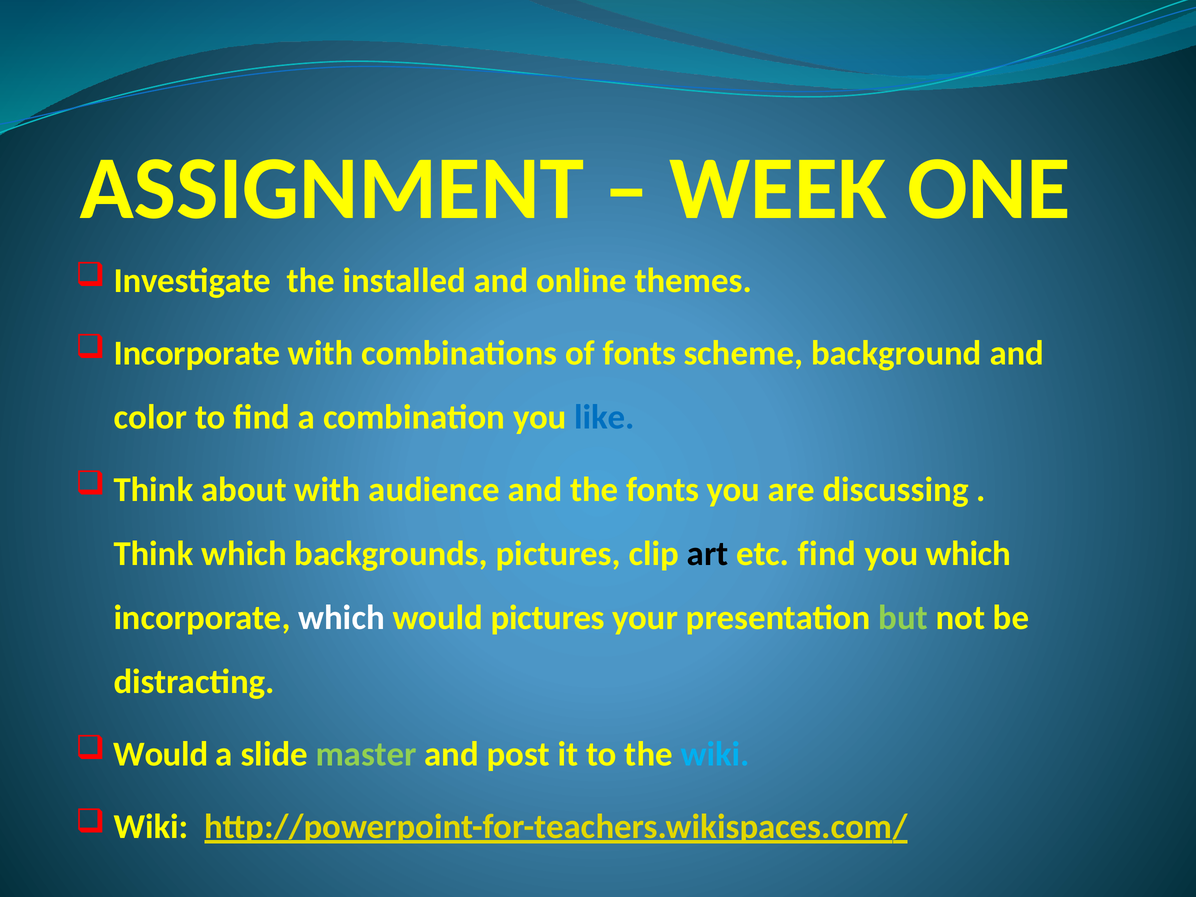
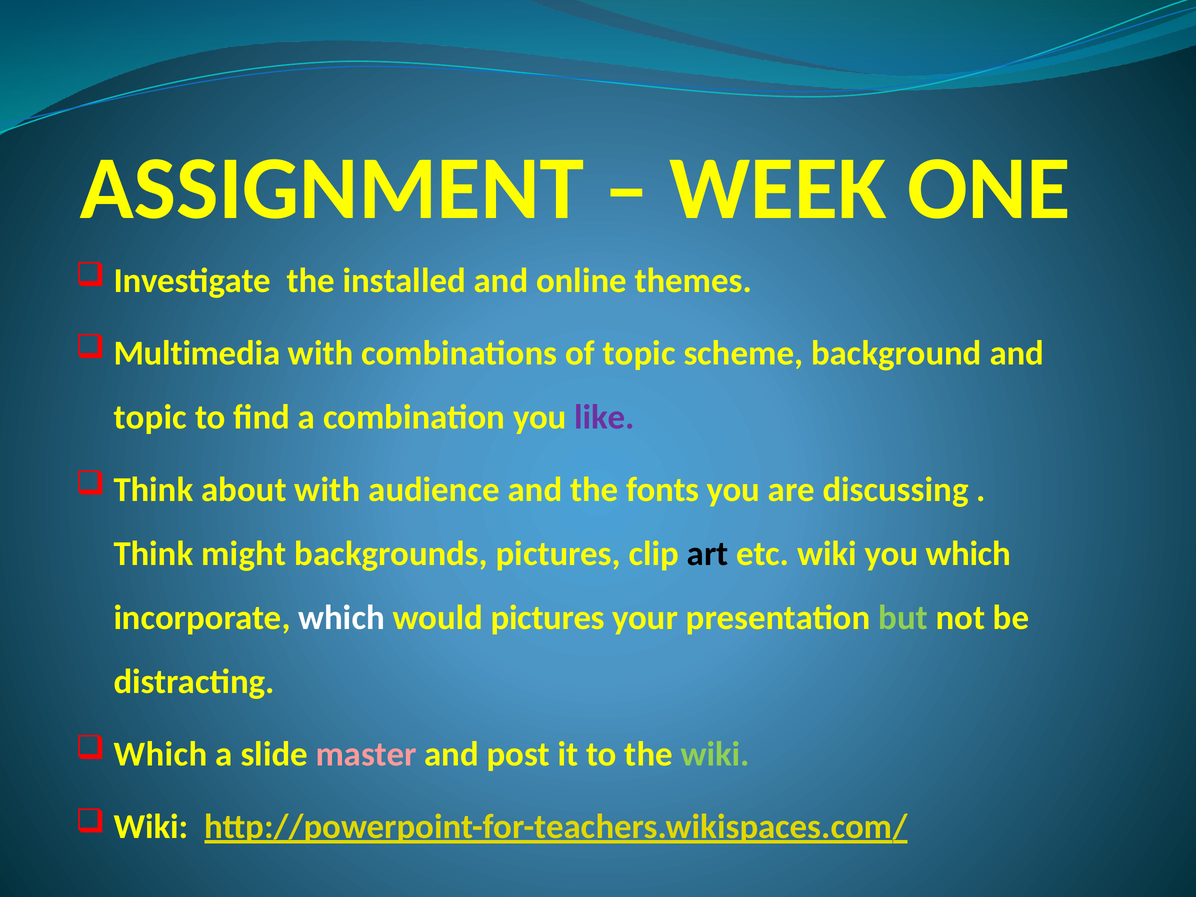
Incorporate at (197, 353): Incorporate -> Multimedia
of fonts: fonts -> topic
color at (150, 417): color -> topic
like colour: blue -> purple
Think which: which -> might
etc find: find -> wiki
Would at (161, 754): Would -> Which
master colour: light green -> pink
wiki at (715, 754) colour: light blue -> light green
